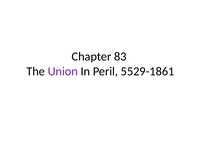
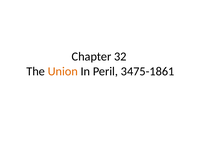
83: 83 -> 32
Union colour: purple -> orange
5529-1861: 5529-1861 -> 3475-1861
